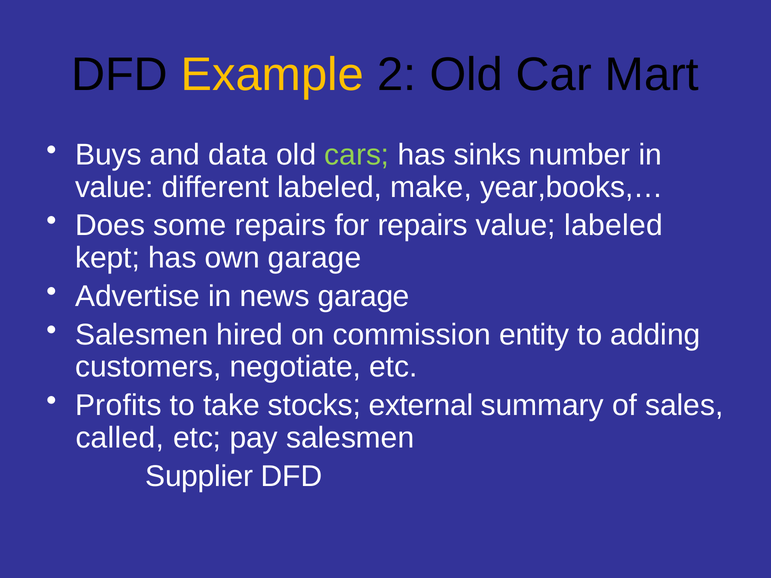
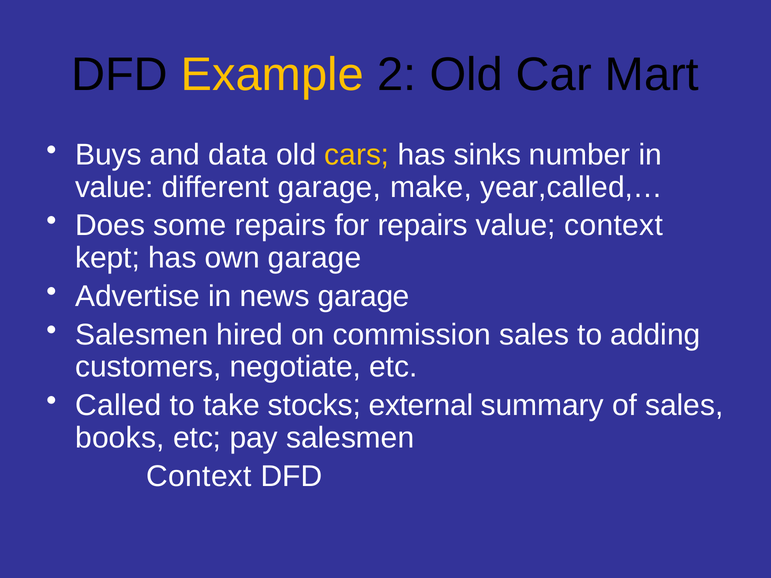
cars colour: light green -> yellow
different labeled: labeled -> garage
year,books,…: year,books,… -> year,called,…
value labeled: labeled -> context
commission entity: entity -> sales
Profits: Profits -> Called
called: called -> books
Supplier at (199, 476): Supplier -> Context
